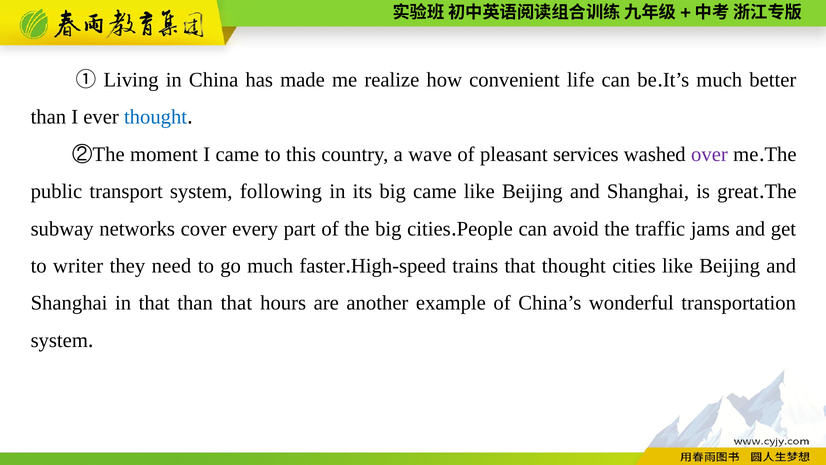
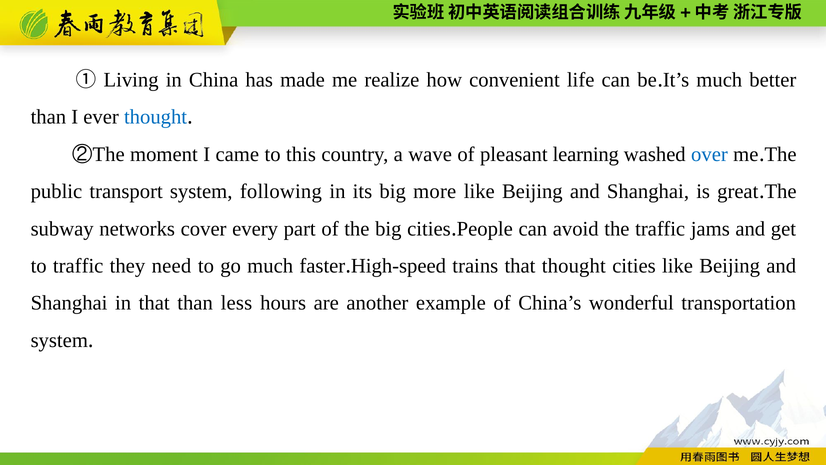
services: services -> learning
over colour: purple -> blue
big came: came -> more
to writer: writer -> traffic
than that: that -> less
